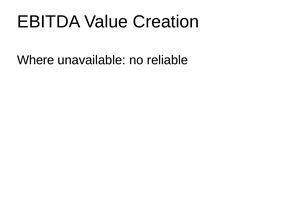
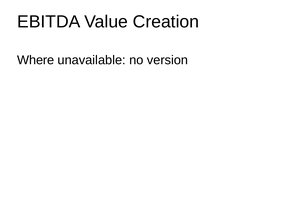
reliable: reliable -> version
